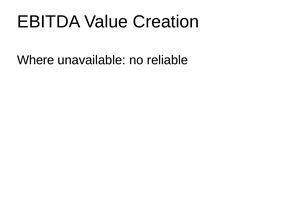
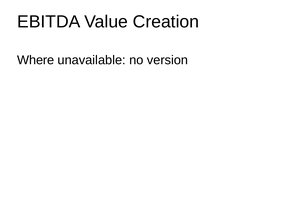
reliable: reliable -> version
